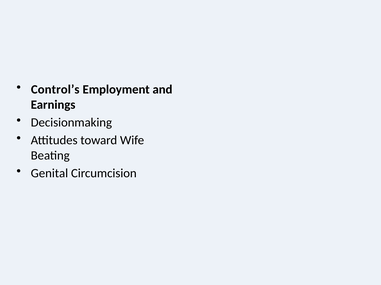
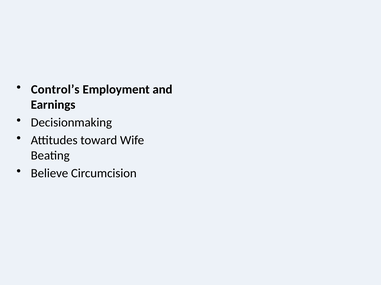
Genital: Genital -> Believe
